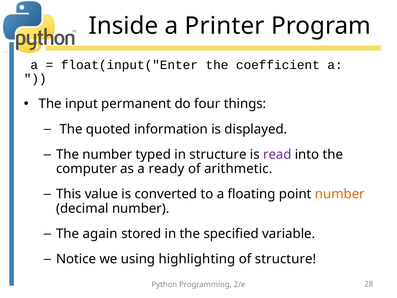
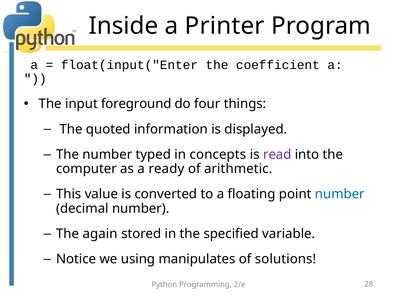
permanent: permanent -> foreground
in structure: structure -> concepts
number at (340, 194) colour: orange -> blue
highlighting: highlighting -> manipulates
of structure: structure -> solutions
